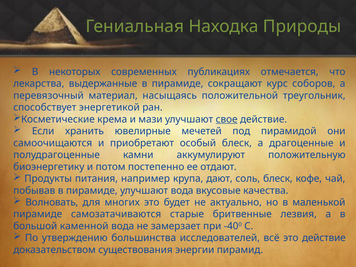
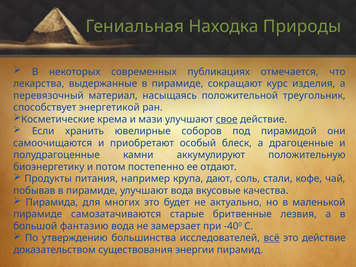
соборов: соборов -> изделия
мечетей: мечетей -> соборов
соль блеск: блеск -> стали
Волновать: Волновать -> Пирамида
каменной: каменной -> фантазию
всё underline: none -> present
